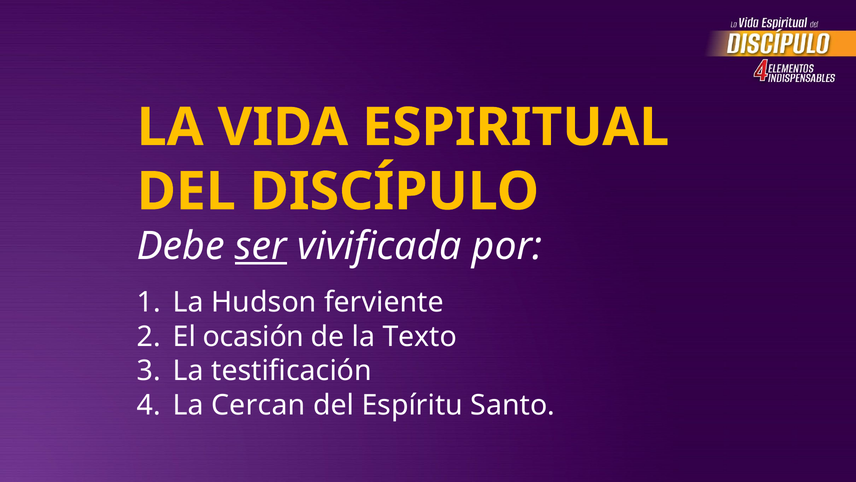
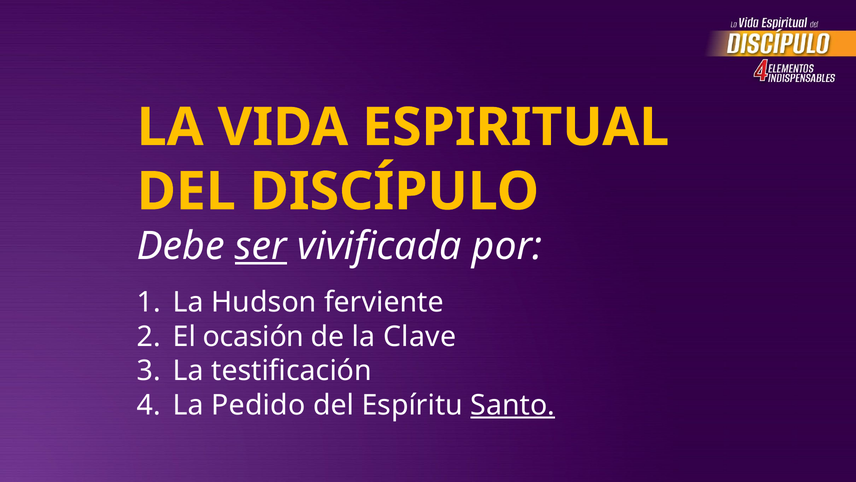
Texto: Texto -> Clave
Cercan: Cercan -> Pedido
Santo underline: none -> present
